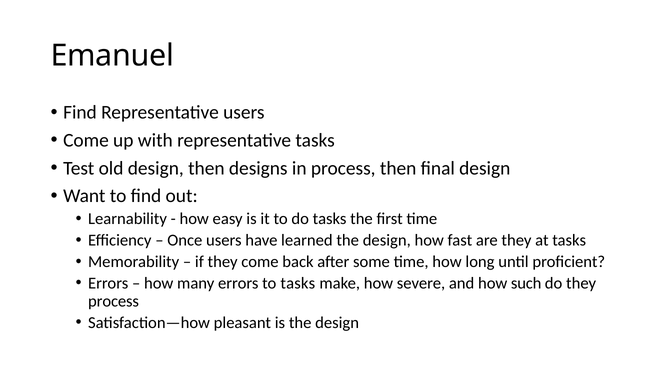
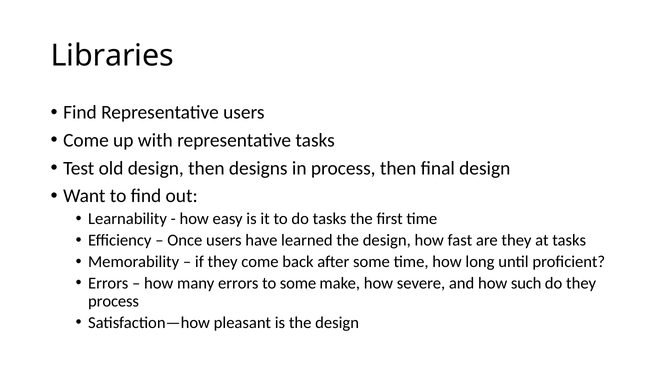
Emanuel: Emanuel -> Libraries
to tasks: tasks -> some
